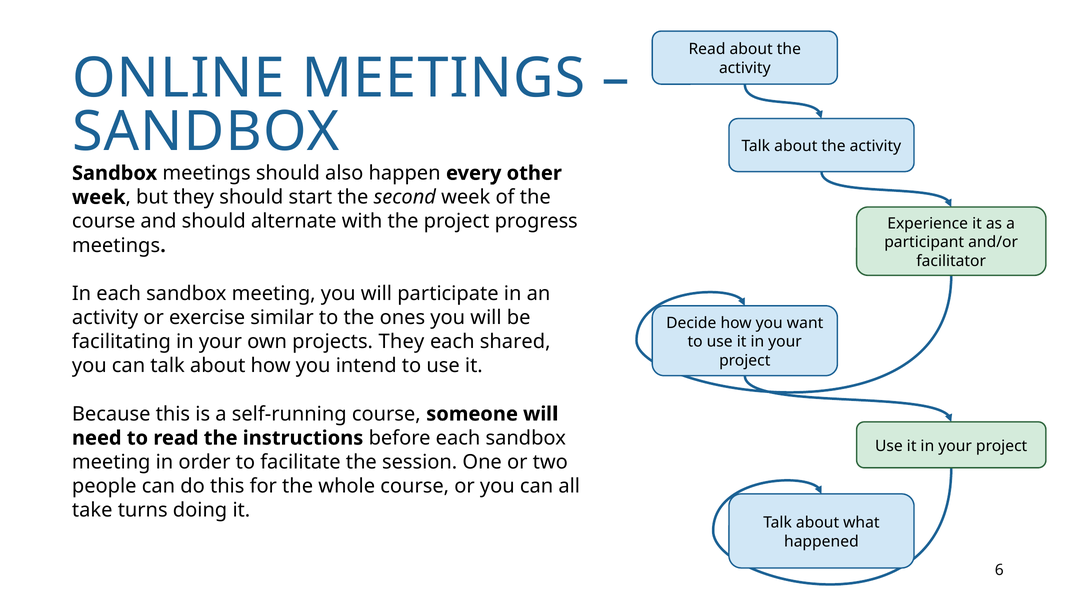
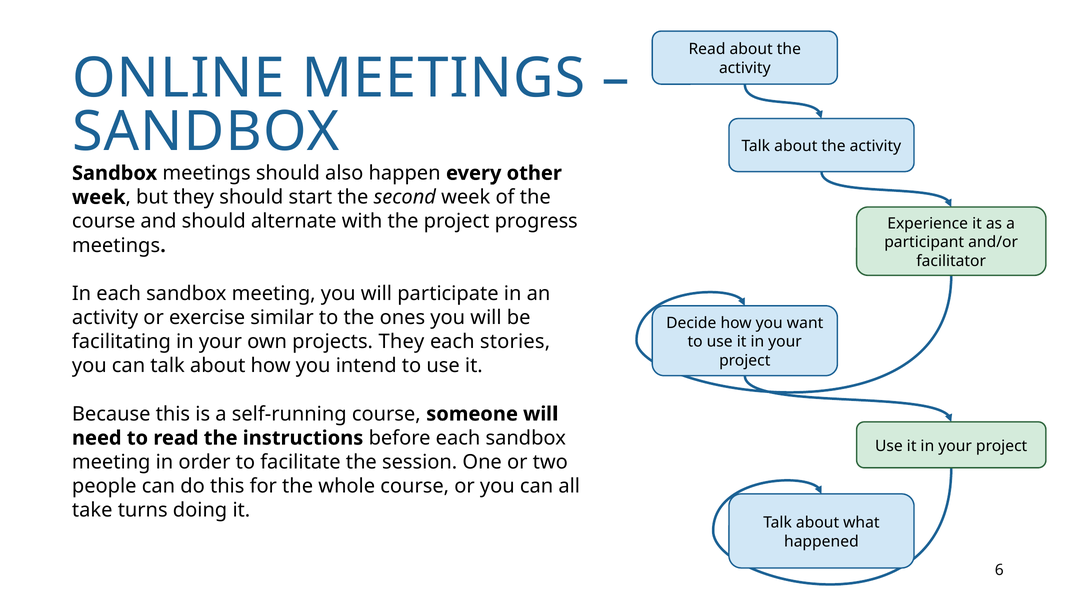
shared: shared -> stories
